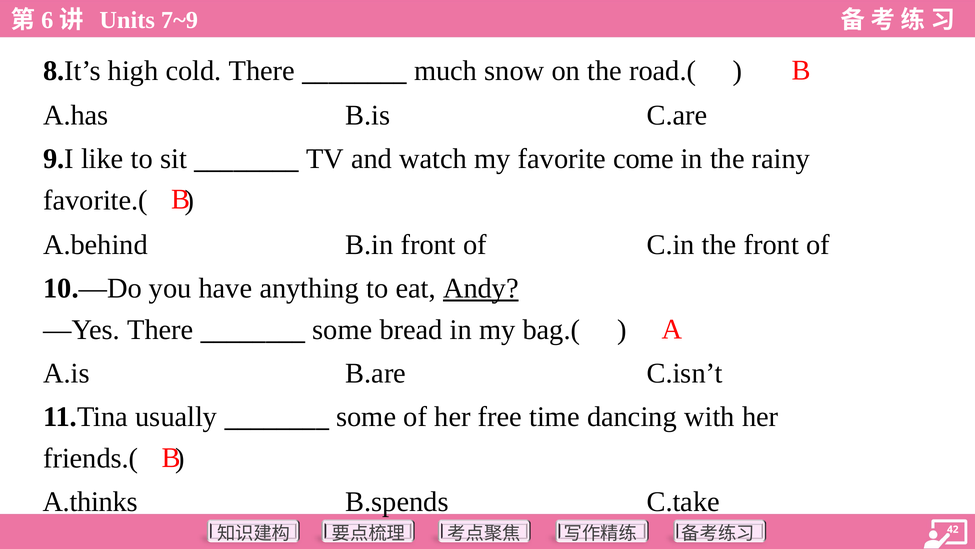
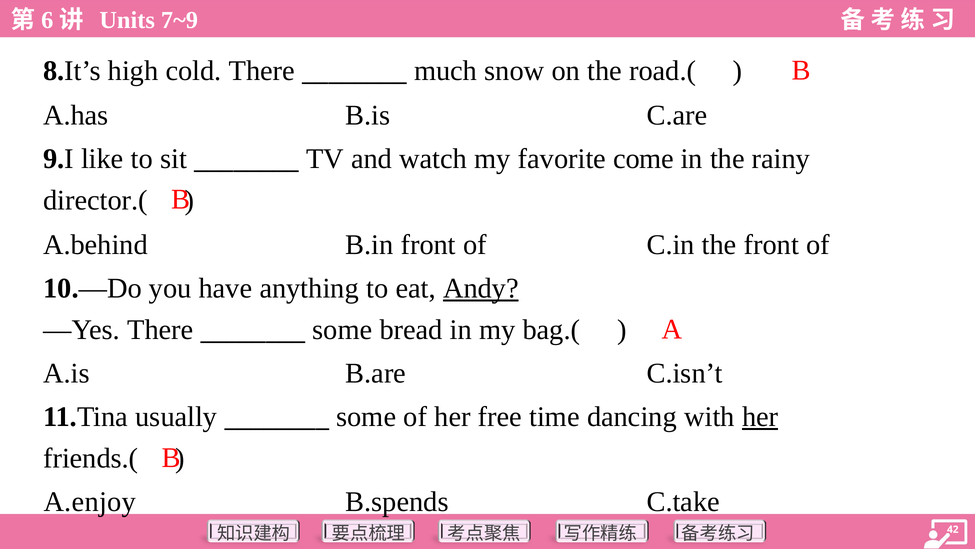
favorite.(: favorite.( -> director.(
her at (760, 416) underline: none -> present
A.thinks: A.thinks -> A.enjoy
